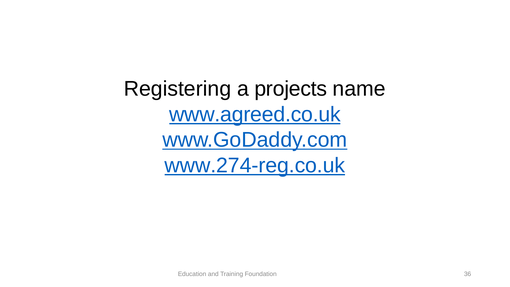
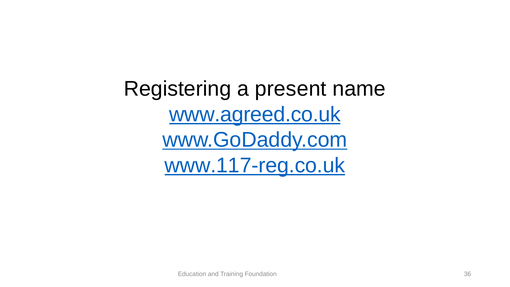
projects: projects -> present
www.274-reg.co.uk: www.274-reg.co.uk -> www.117-reg.co.uk
